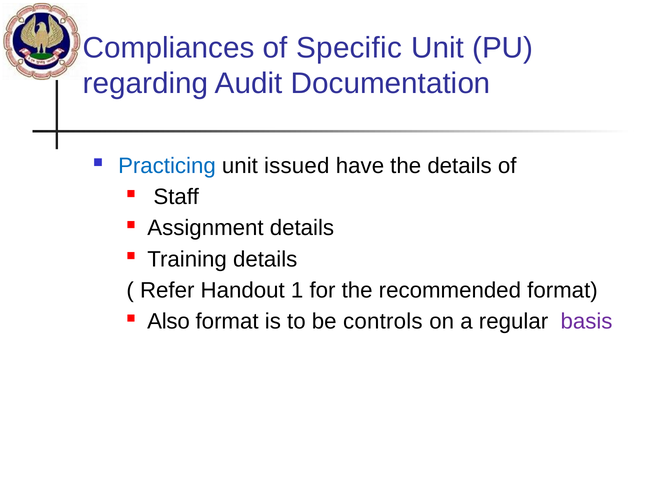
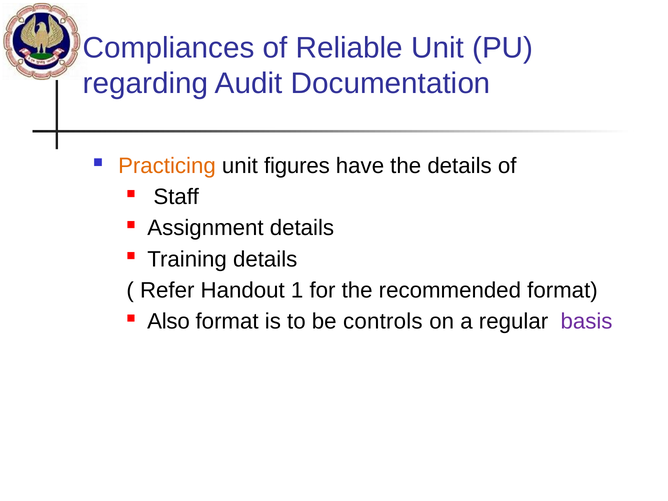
Specific: Specific -> Reliable
Practicing colour: blue -> orange
issued: issued -> figures
